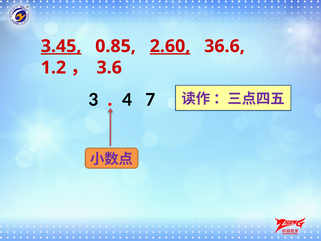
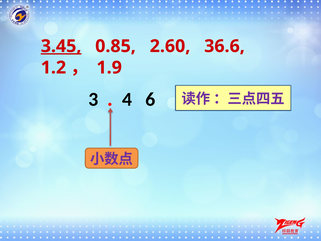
2.60 underline: present -> none
3.6: 3.6 -> 1.9
7: 7 -> 6
